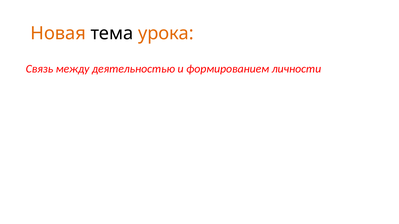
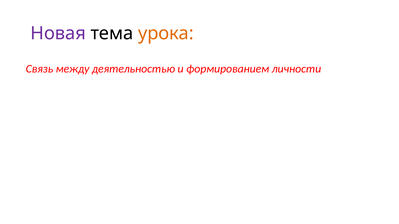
Новая colour: orange -> purple
